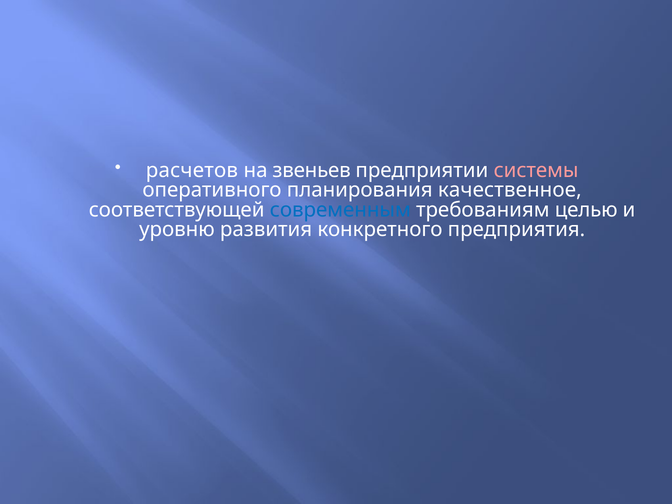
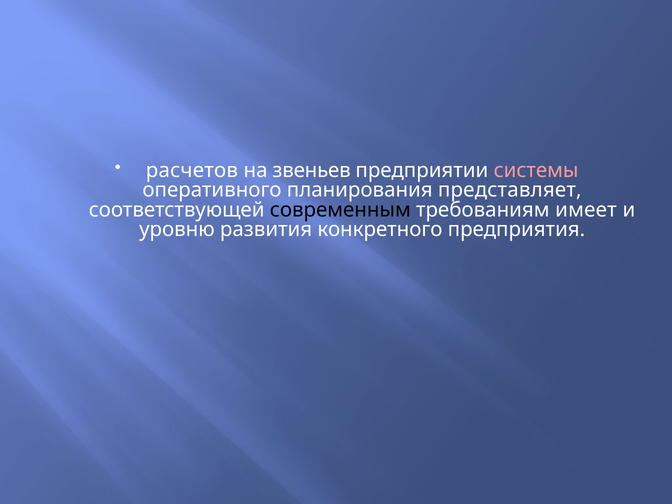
качественное: качественное -> представляет
современным colour: blue -> black
целью: целью -> имеет
